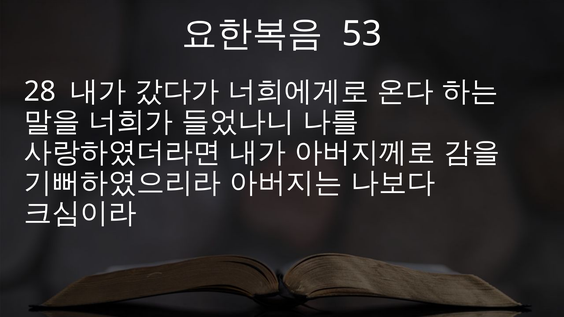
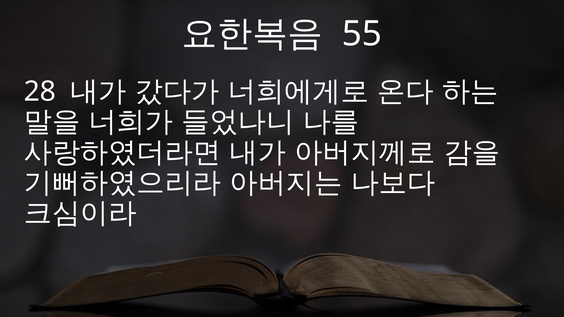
53: 53 -> 55
